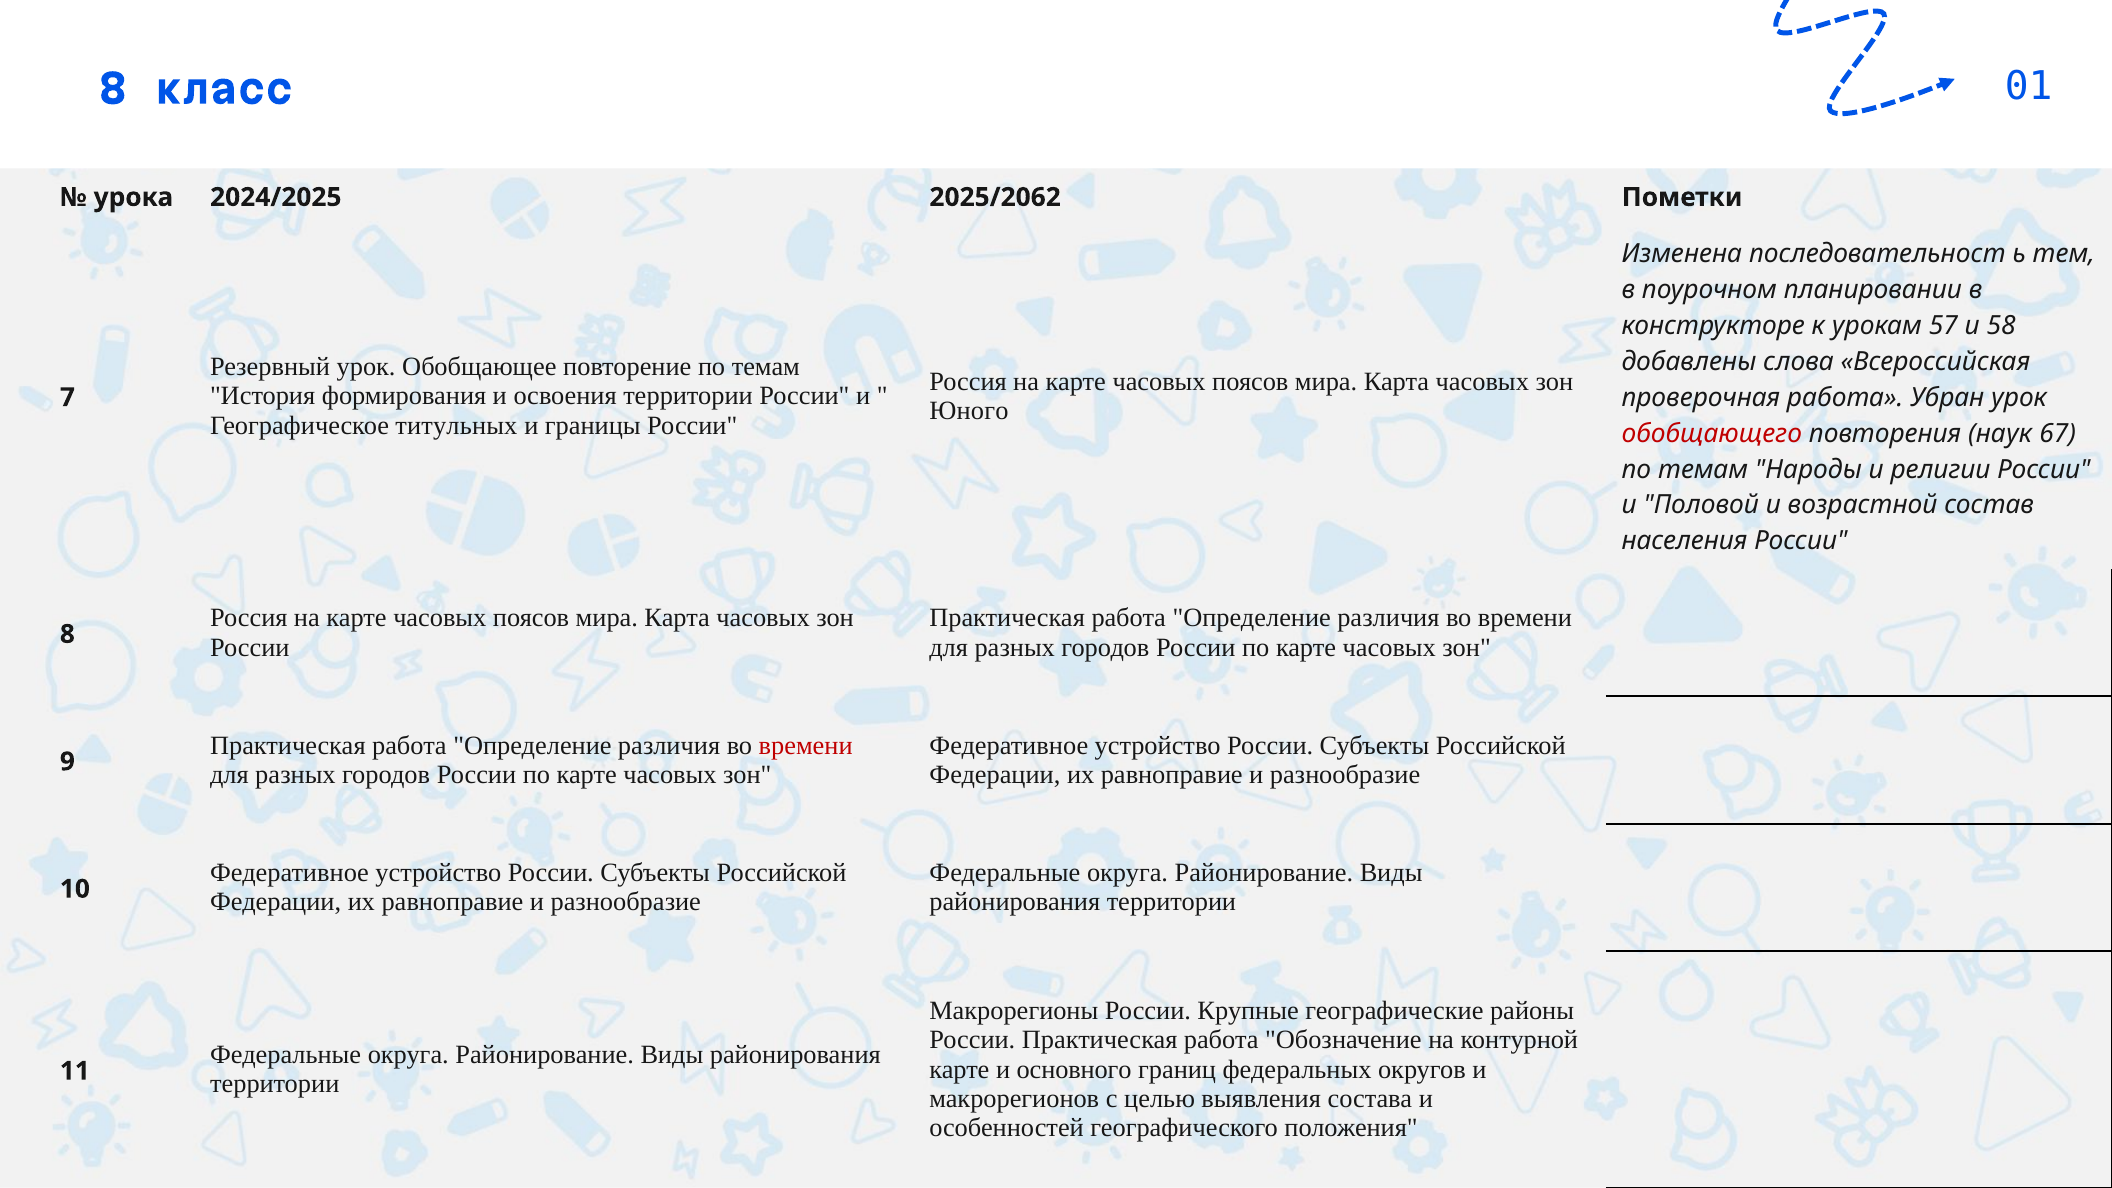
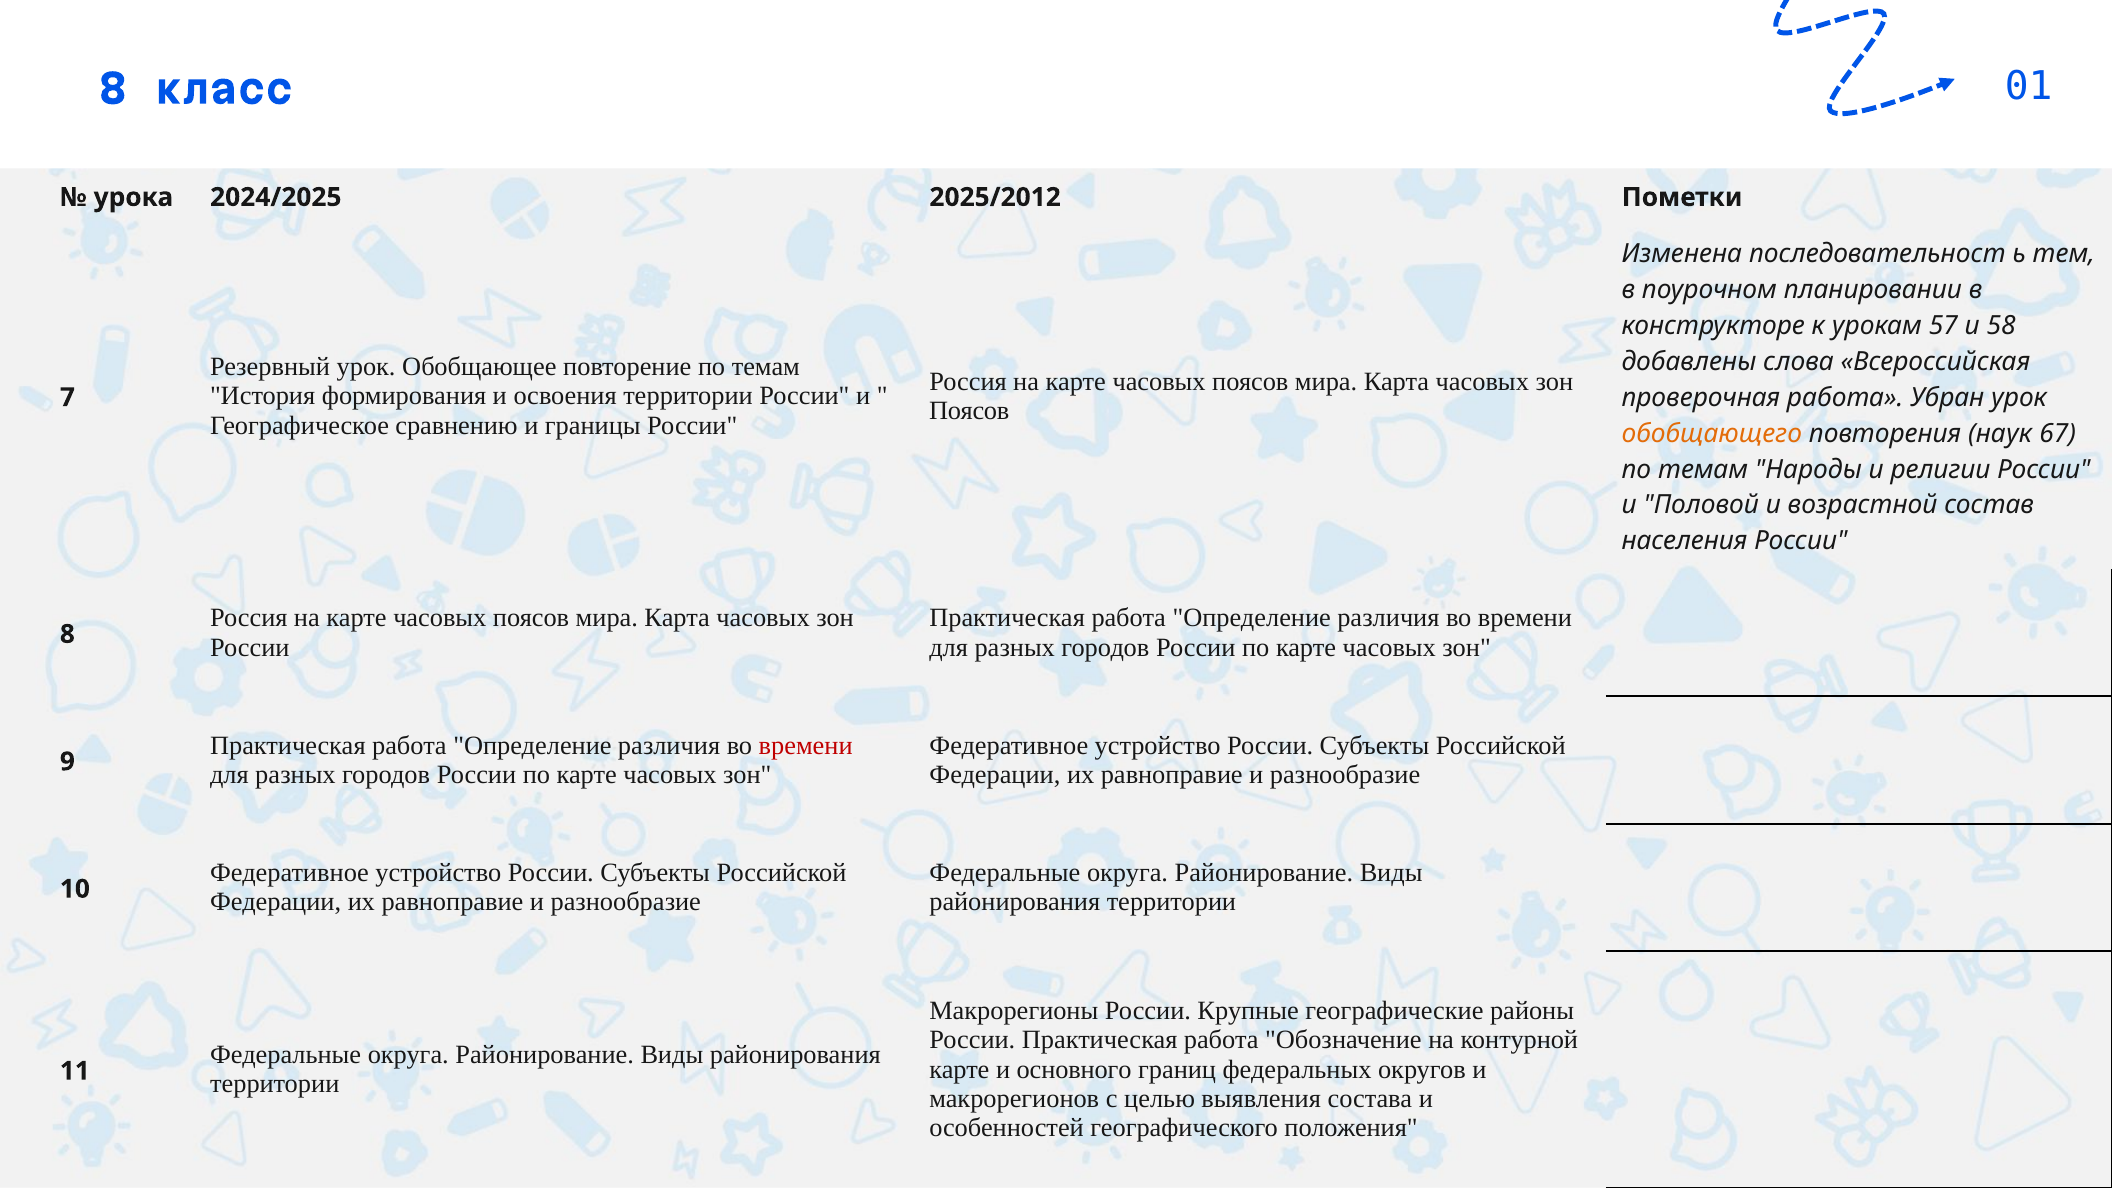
2025/2062: 2025/2062 -> 2025/2012
Юного at (969, 411): Юного -> Поясов
титульных: титульных -> сравнению
обобщающего colour: red -> orange
